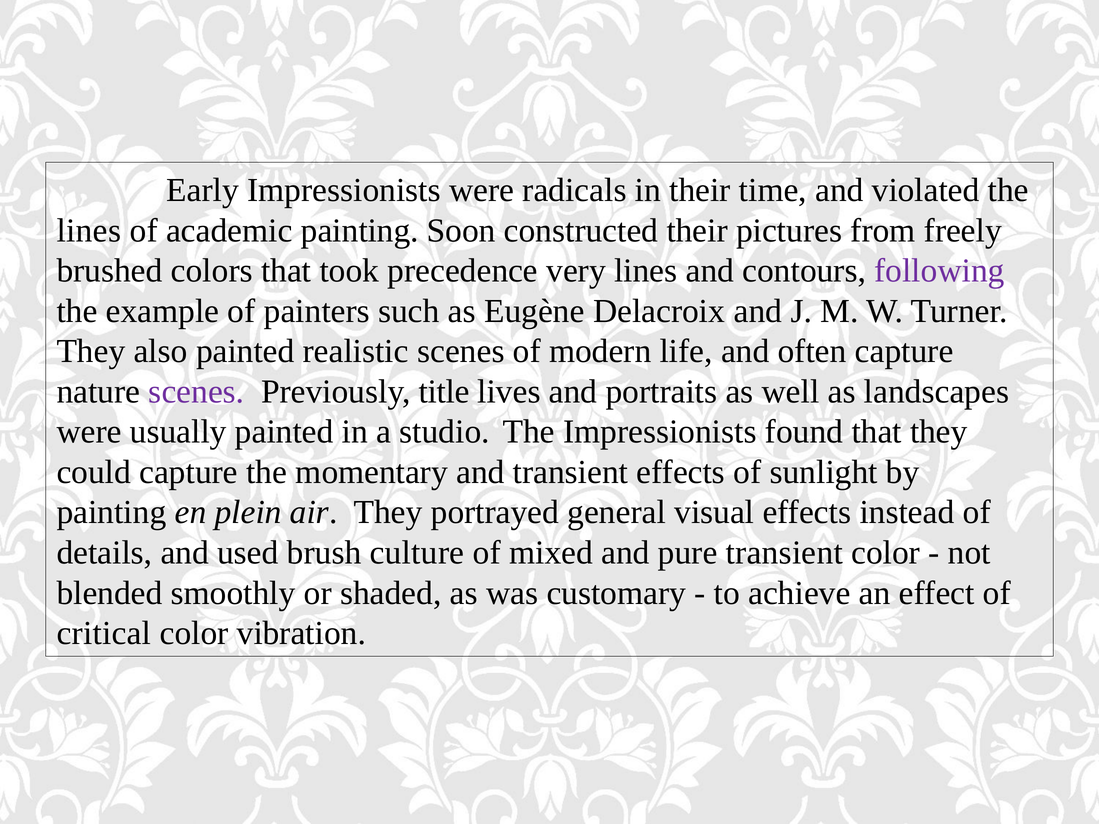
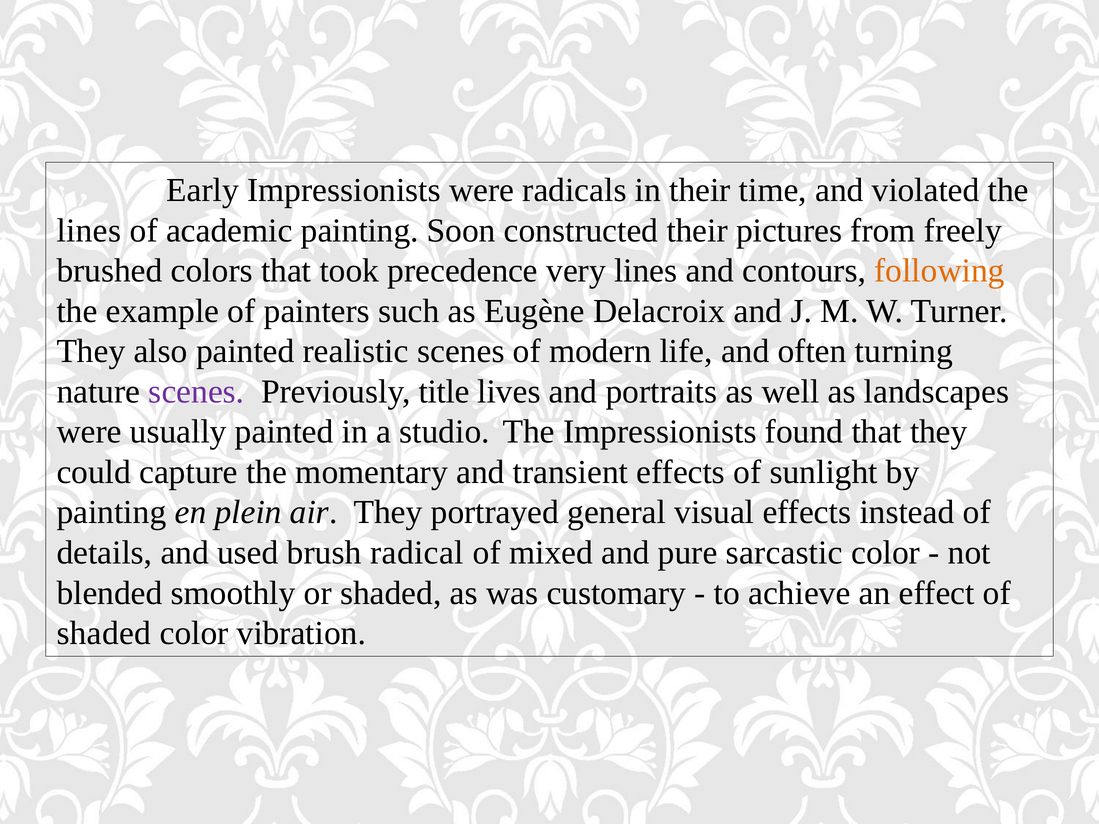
following colour: purple -> orange
often capture: capture -> turning
culture: culture -> radical
pure transient: transient -> sarcastic
critical at (104, 633): critical -> shaded
